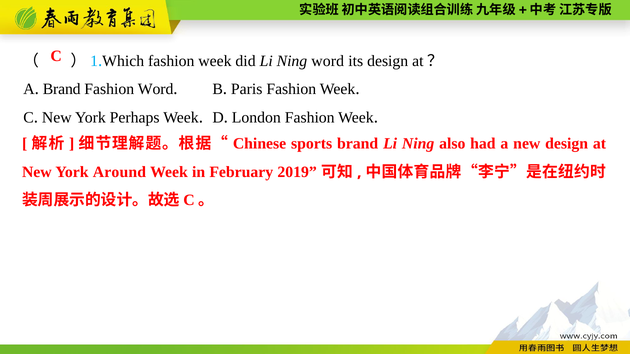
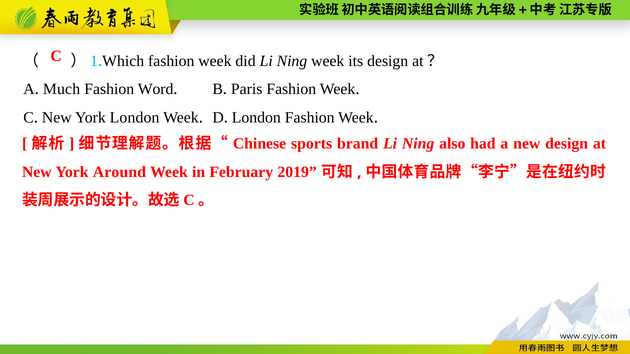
Ning word: word -> week
Brand at (62, 89): Brand -> Much
York Perhaps: Perhaps -> London
